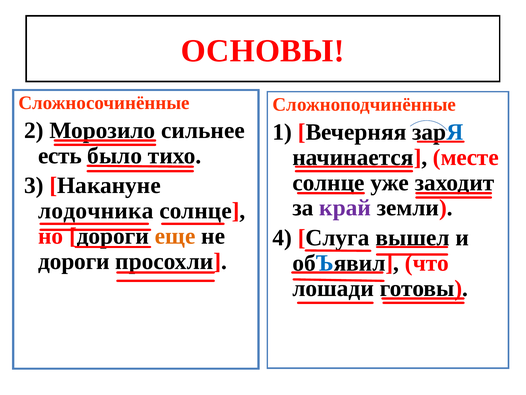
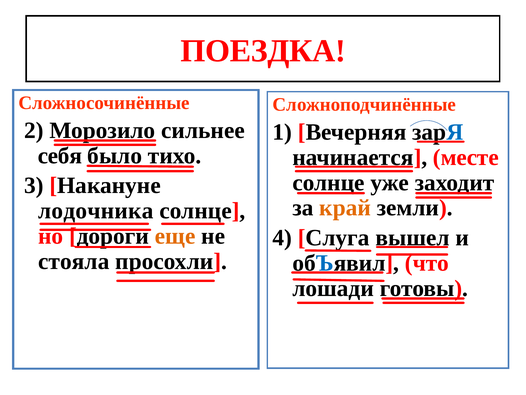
ОСНОВЫ: ОСНОВЫ -> ПОЕЗДКА
есть: есть -> себя
край colour: purple -> orange
дороги at (74, 261): дороги -> стояла
